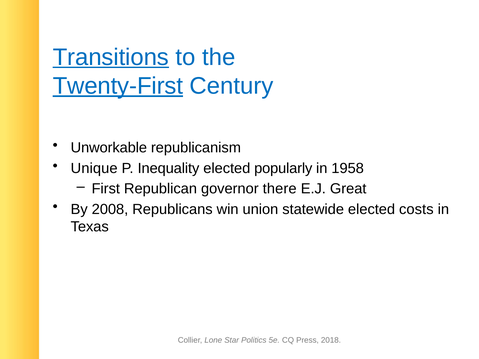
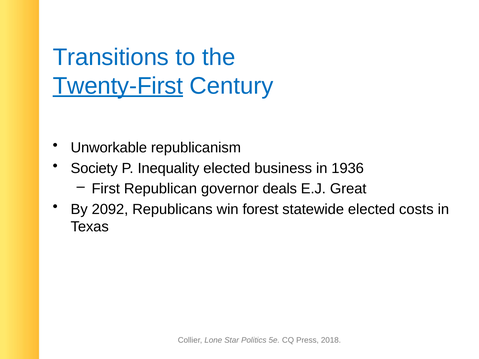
Transitions underline: present -> none
Unique: Unique -> Society
popularly: popularly -> business
1958: 1958 -> 1936
there: there -> deals
2008: 2008 -> 2092
union: union -> forest
